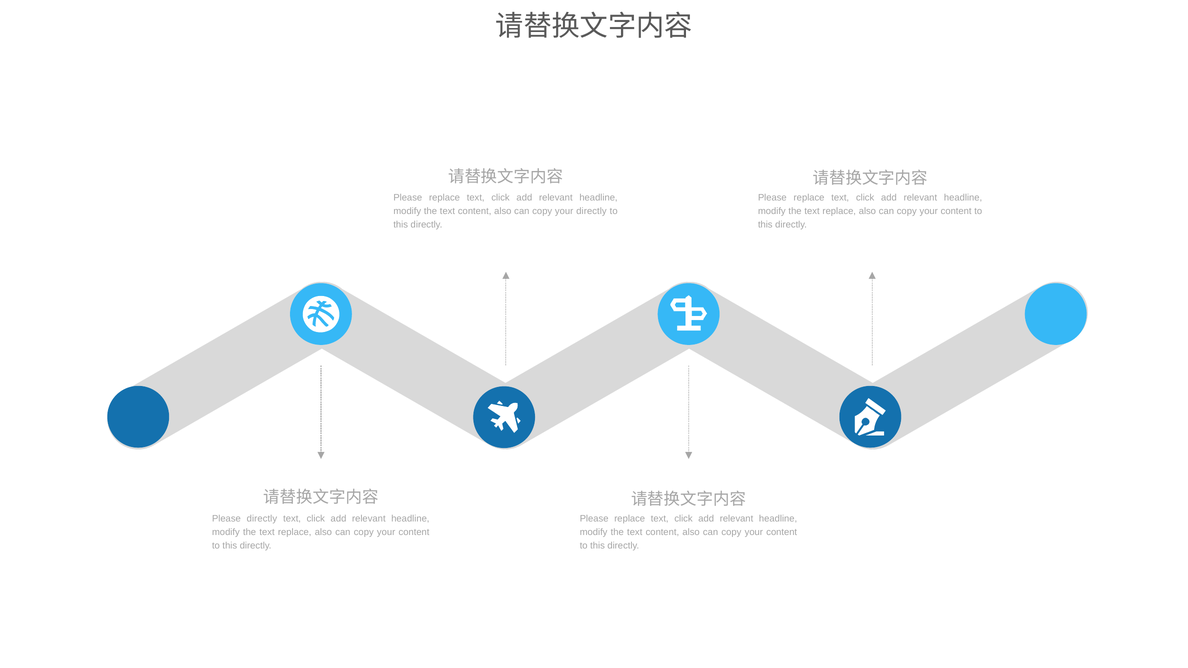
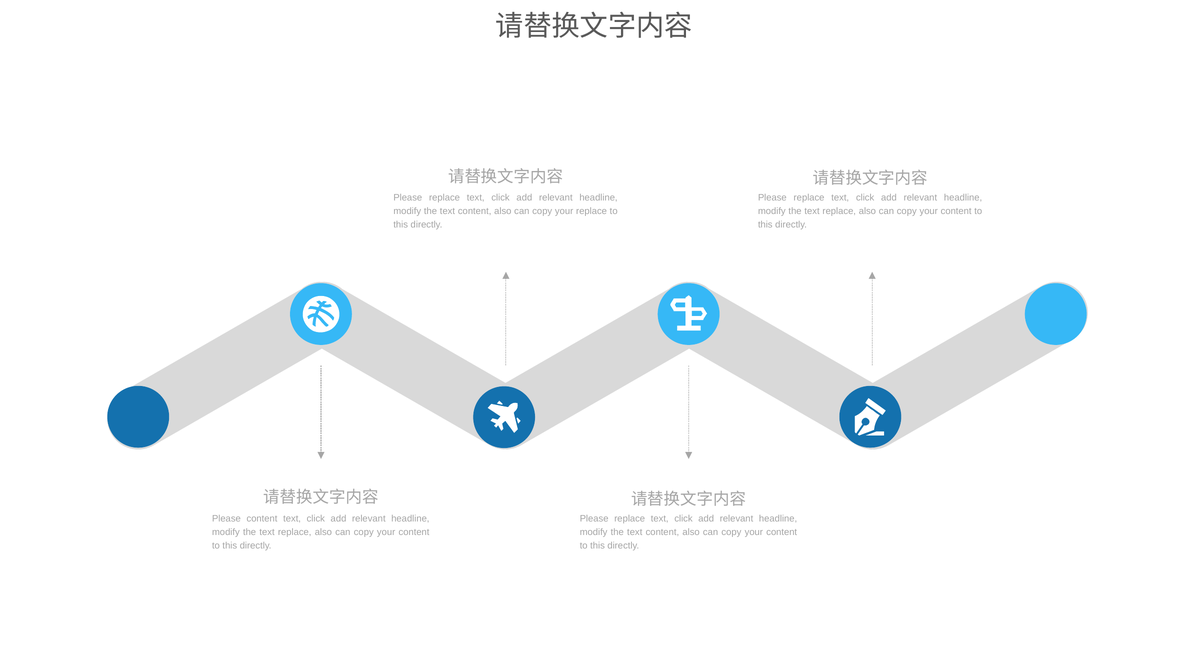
your directly: directly -> replace
Please directly: directly -> content
